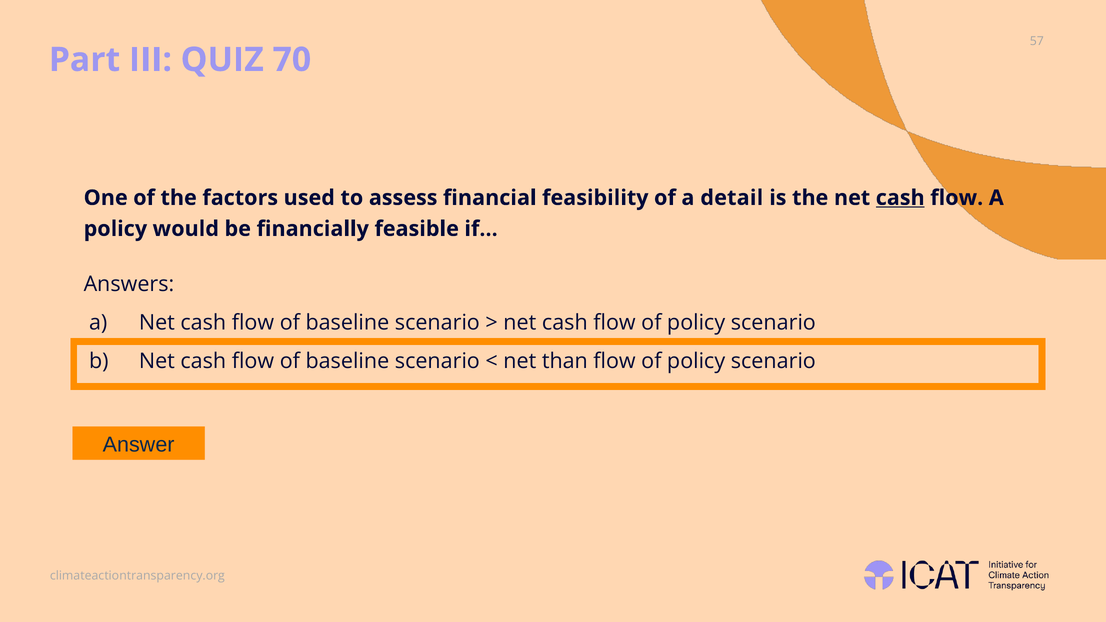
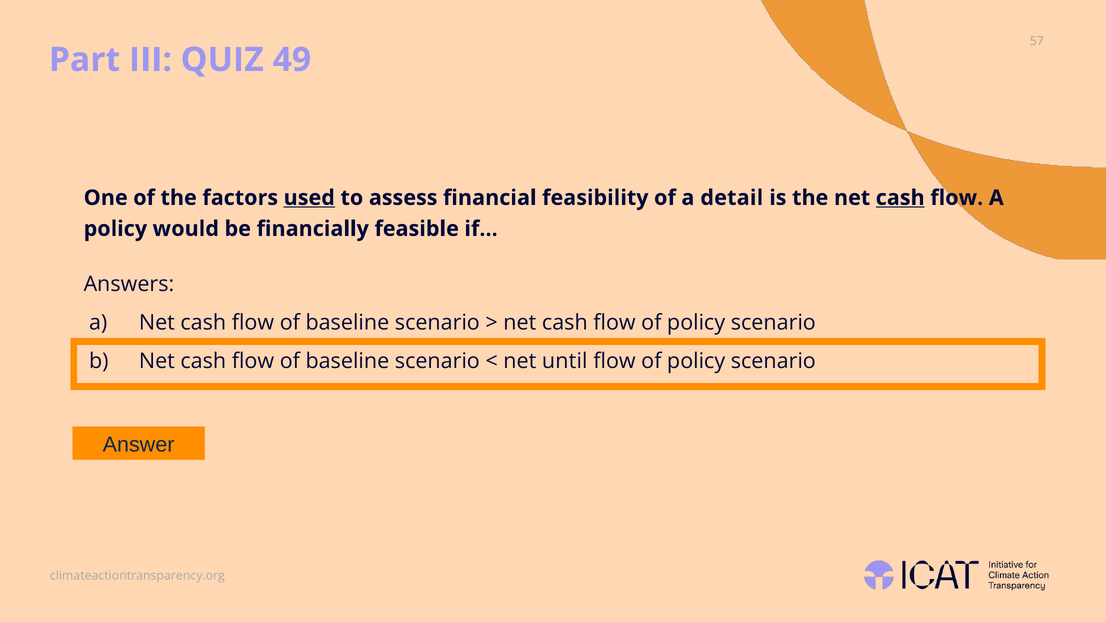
70: 70 -> 49
used underline: none -> present
than: than -> until
